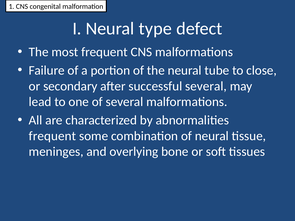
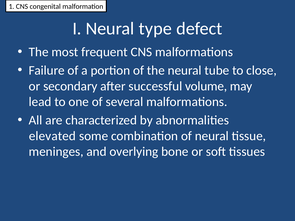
successful several: several -> volume
frequent at (52, 136): frequent -> elevated
